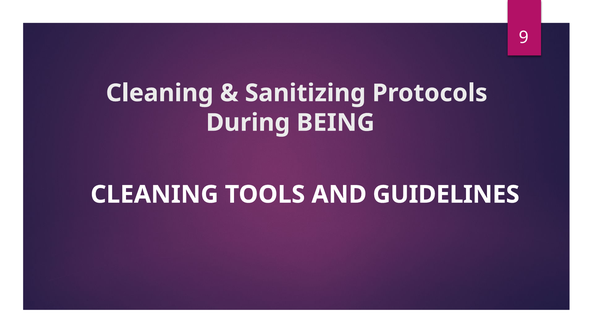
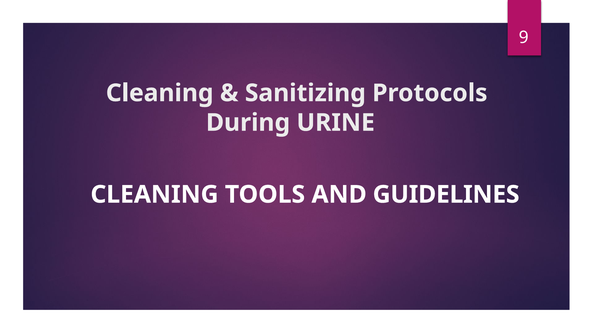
BEING: BEING -> URINE
